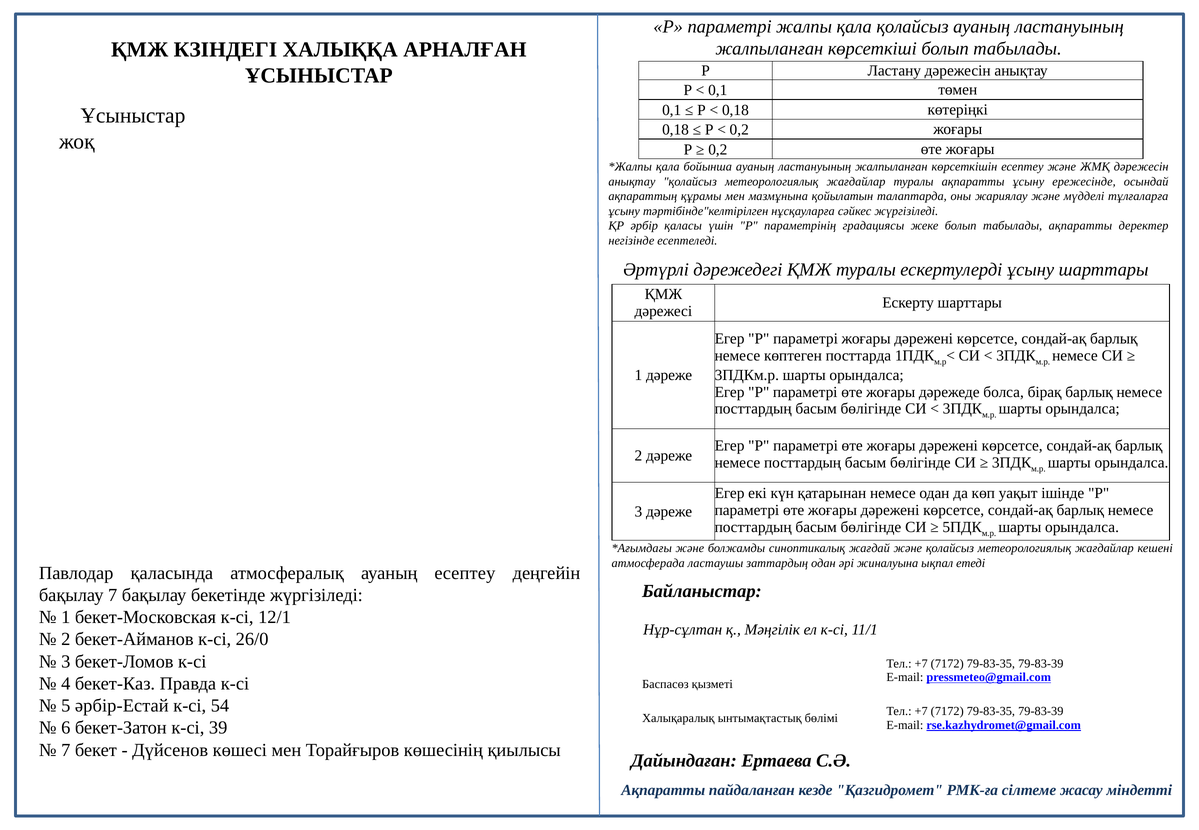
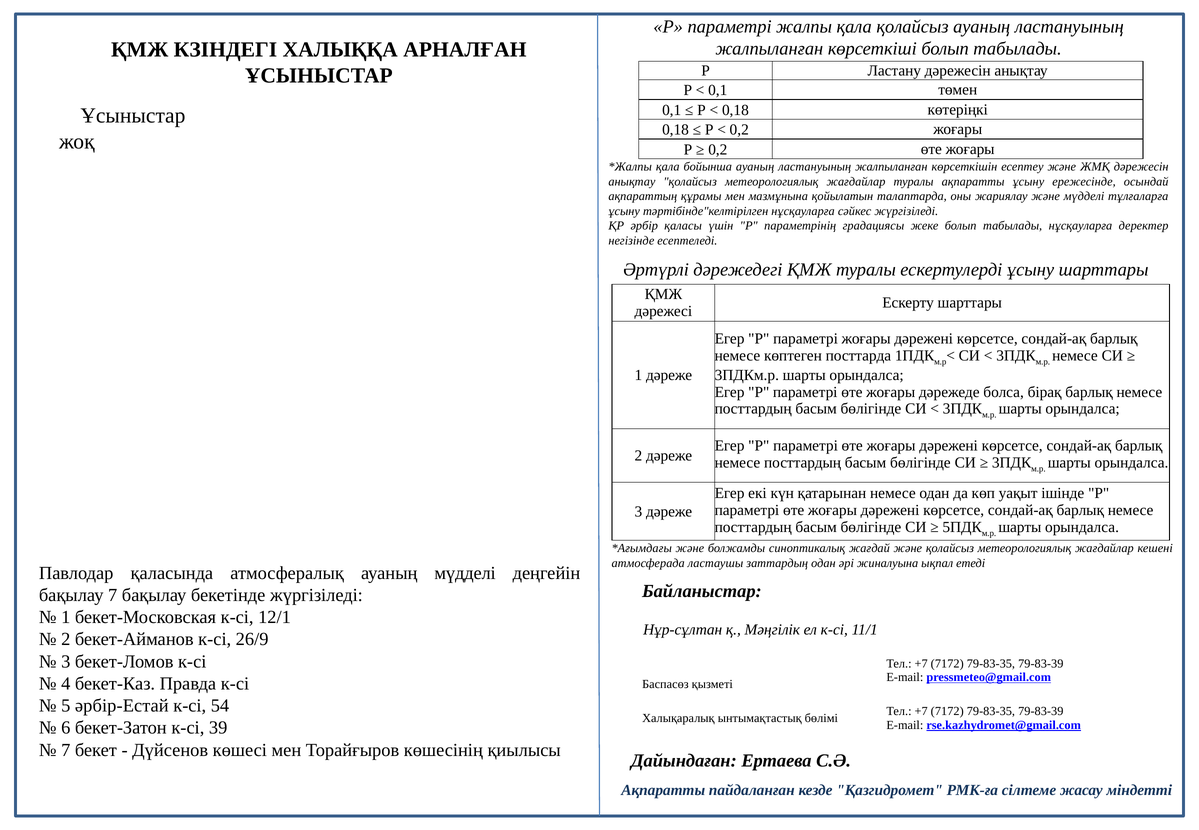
табылады ақпаратты: ақпаратты -> нұсқауларға
ауаның есептеу: есептеу -> мүдделі
26/0: 26/0 -> 26/9
